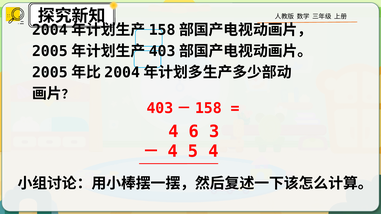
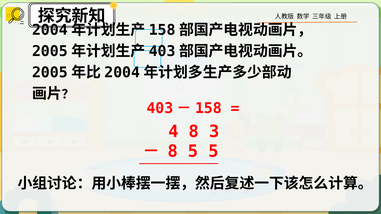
4 6: 6 -> 8
4 at (173, 151): 4 -> 8
5 4: 4 -> 5
